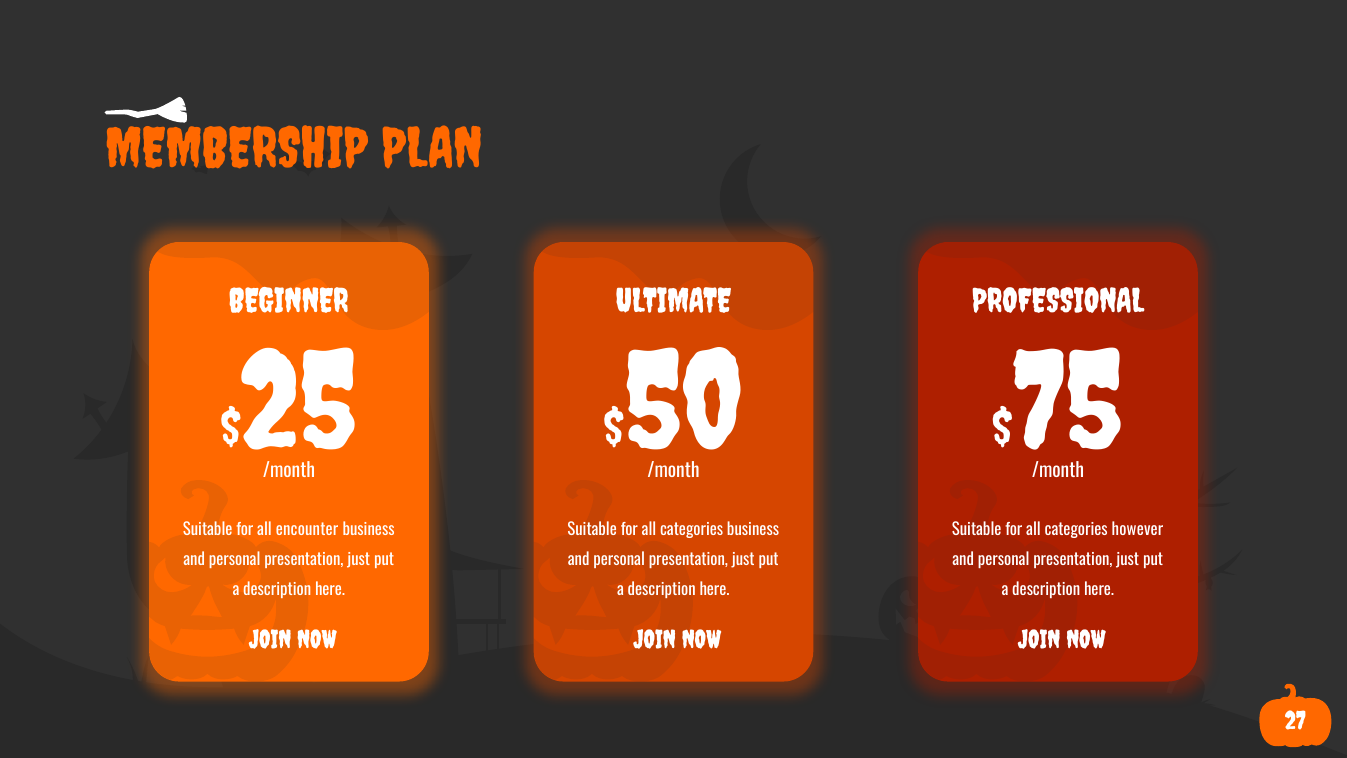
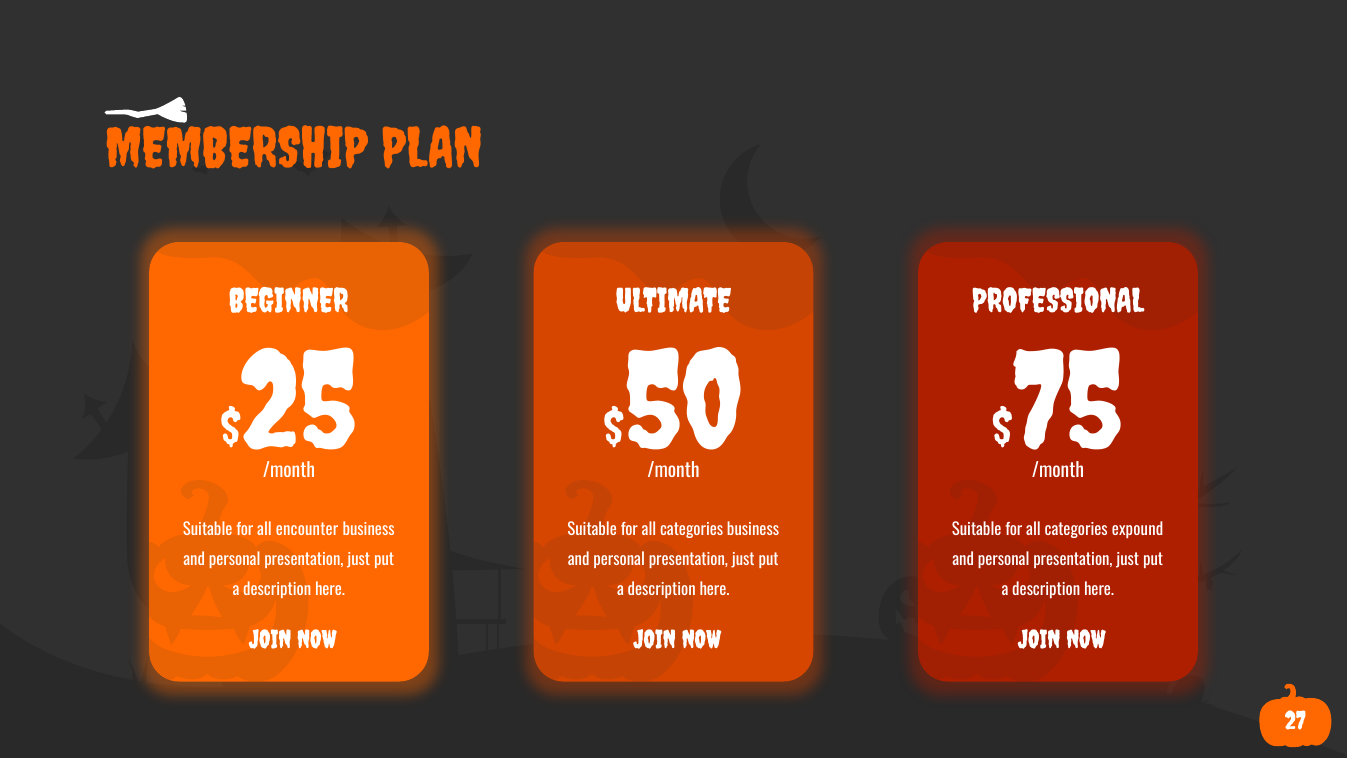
however: however -> expound
